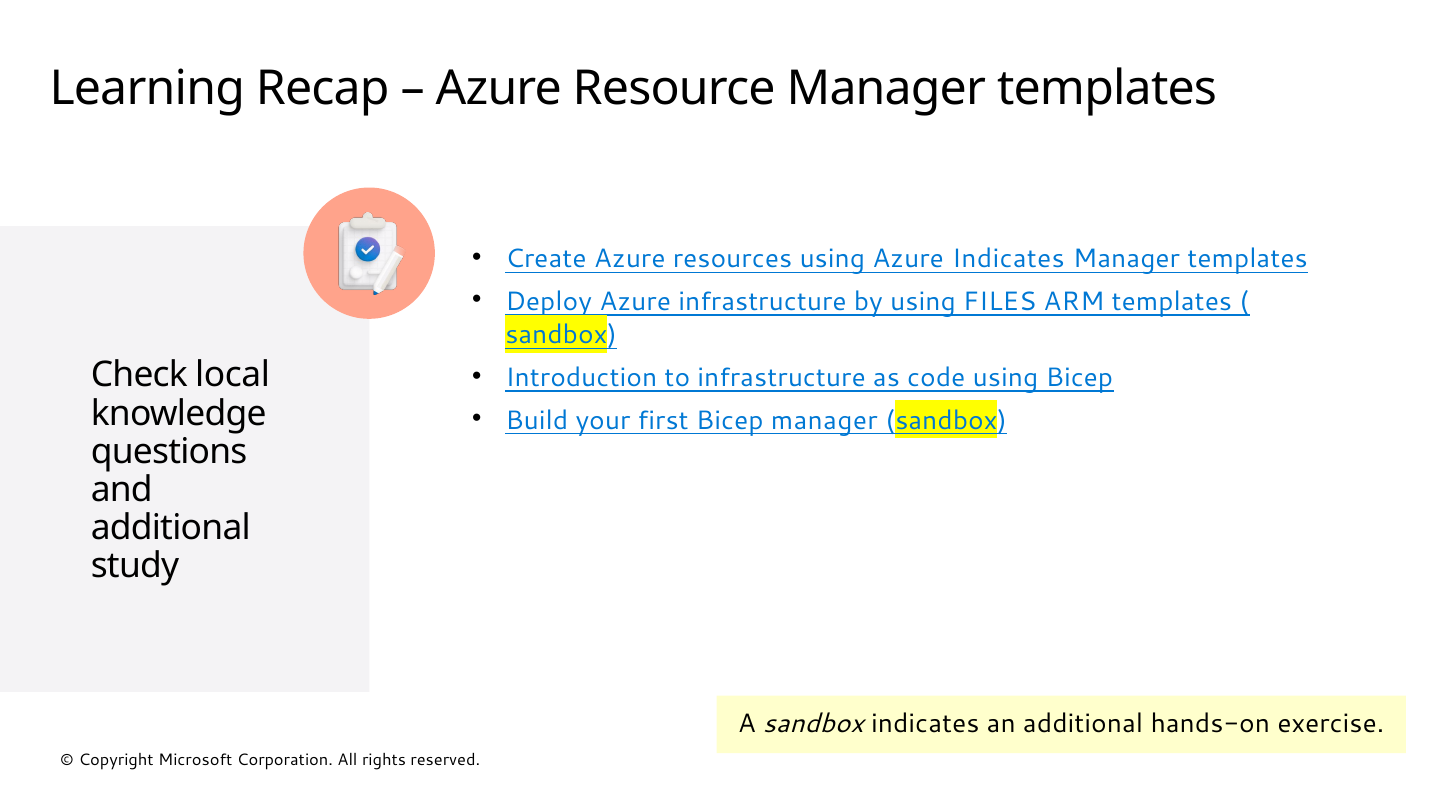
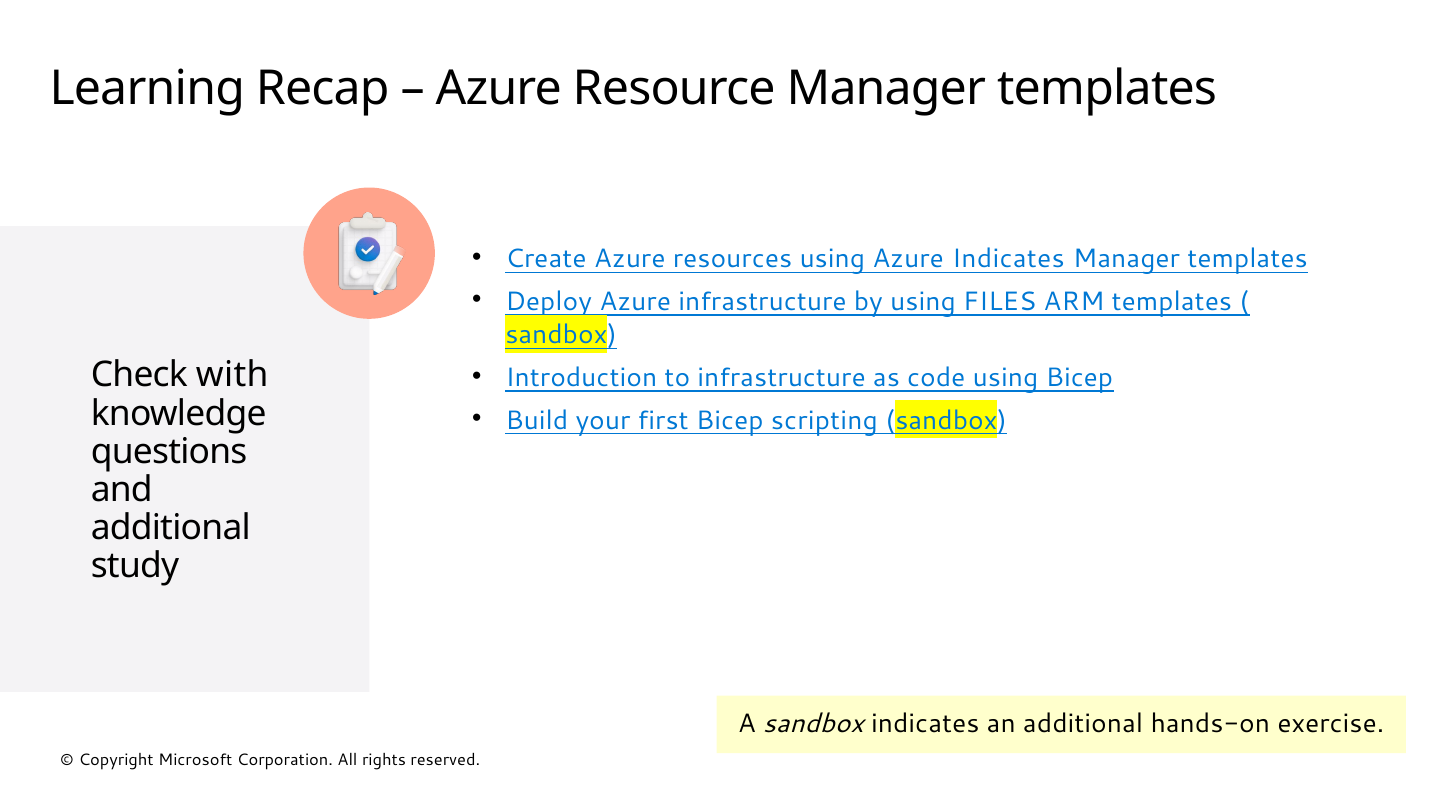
local: local -> with
Bicep manager: manager -> scripting
